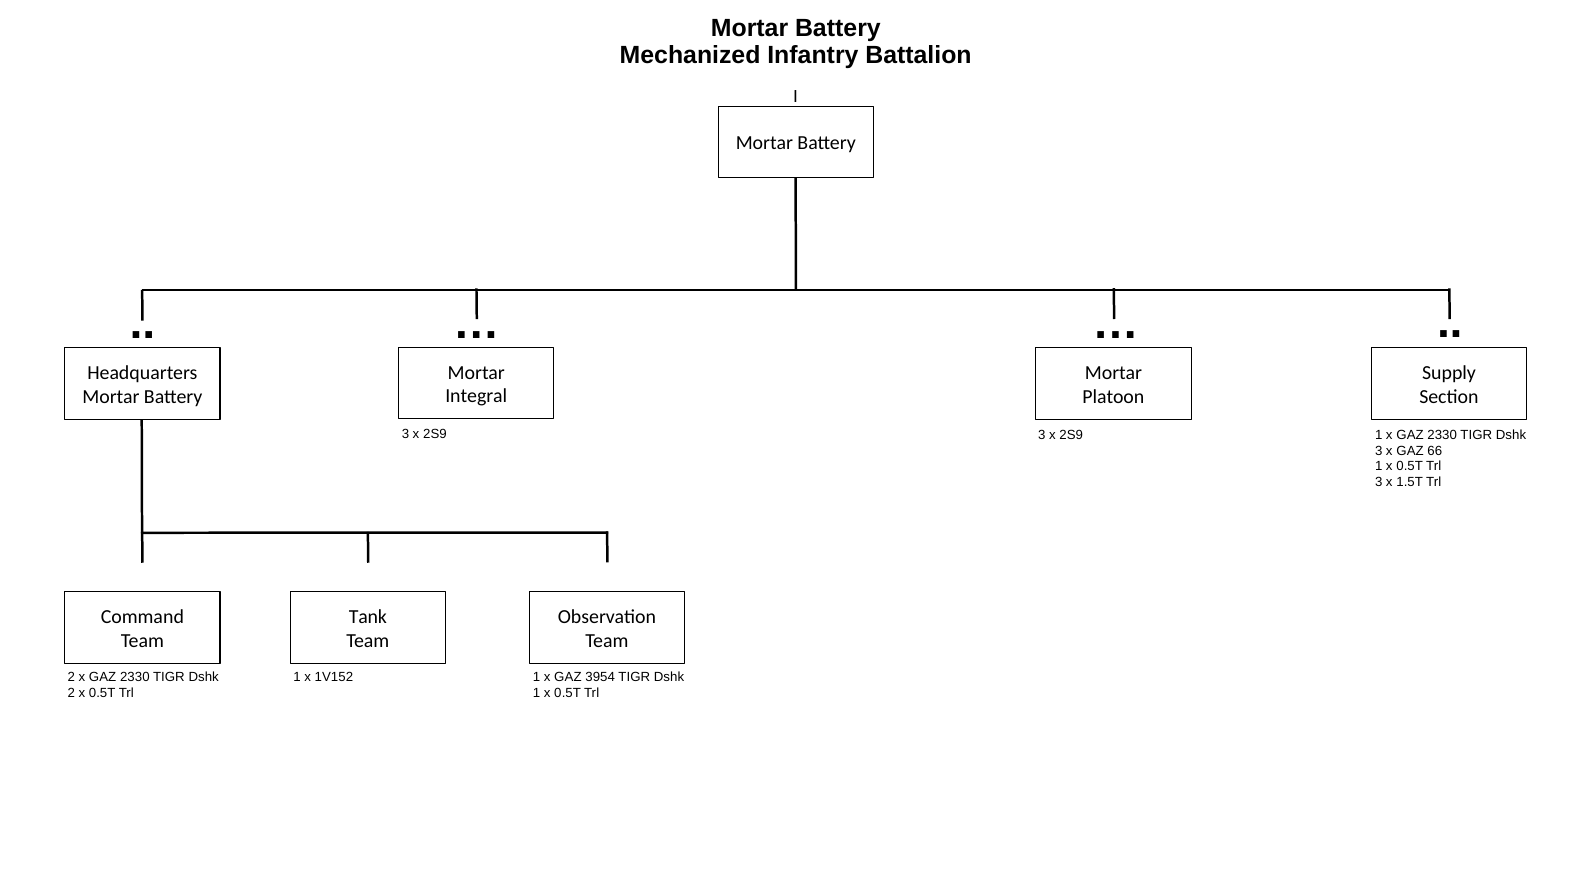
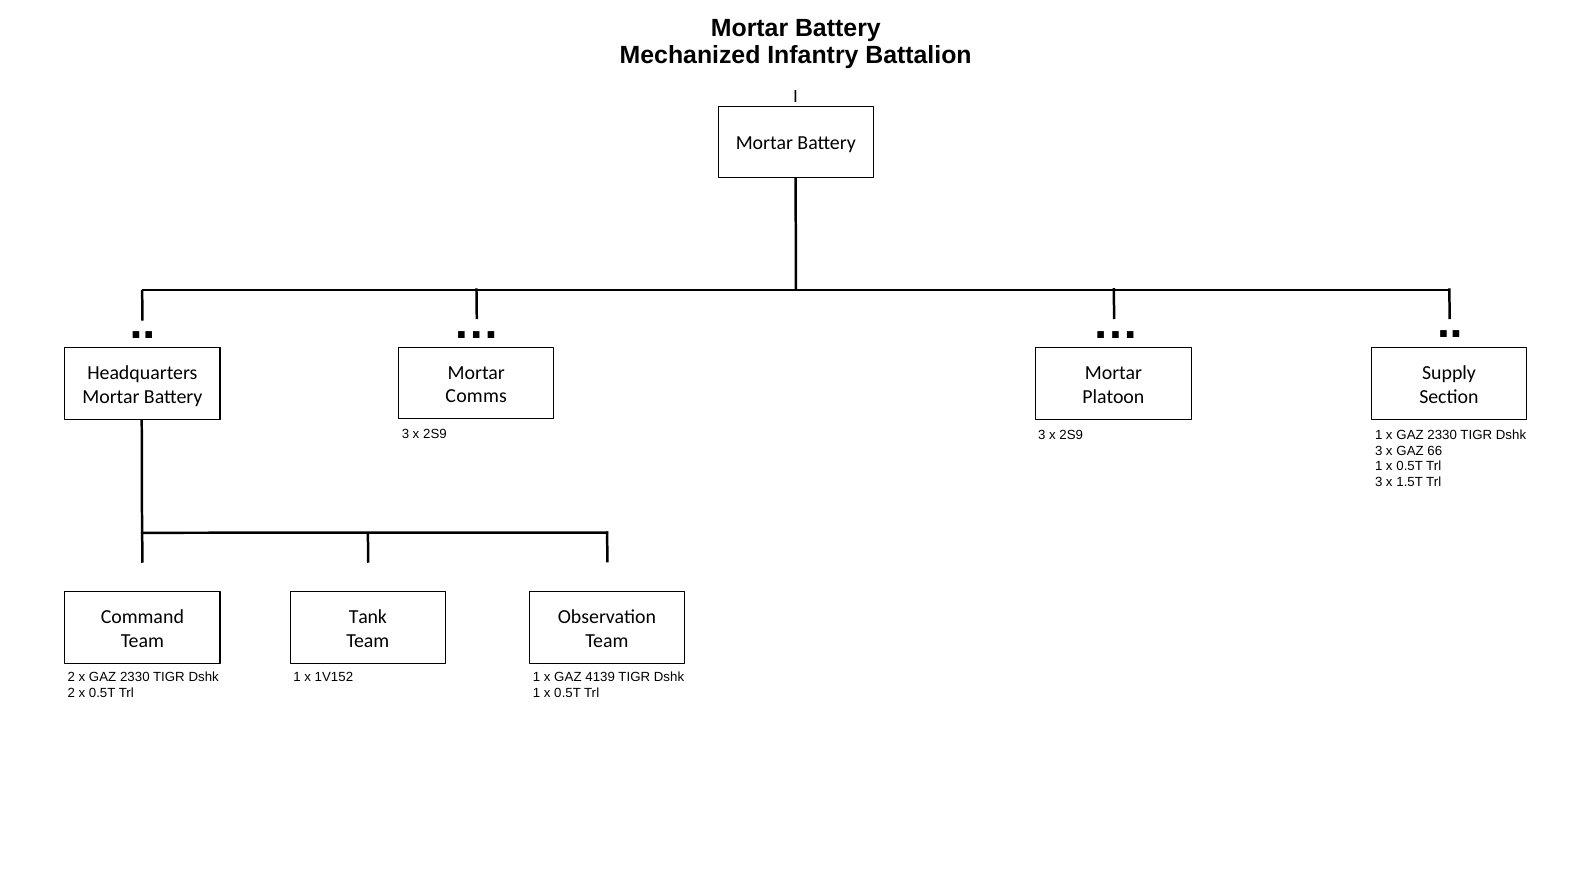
Integral: Integral -> Comms
3954: 3954 -> 4139
